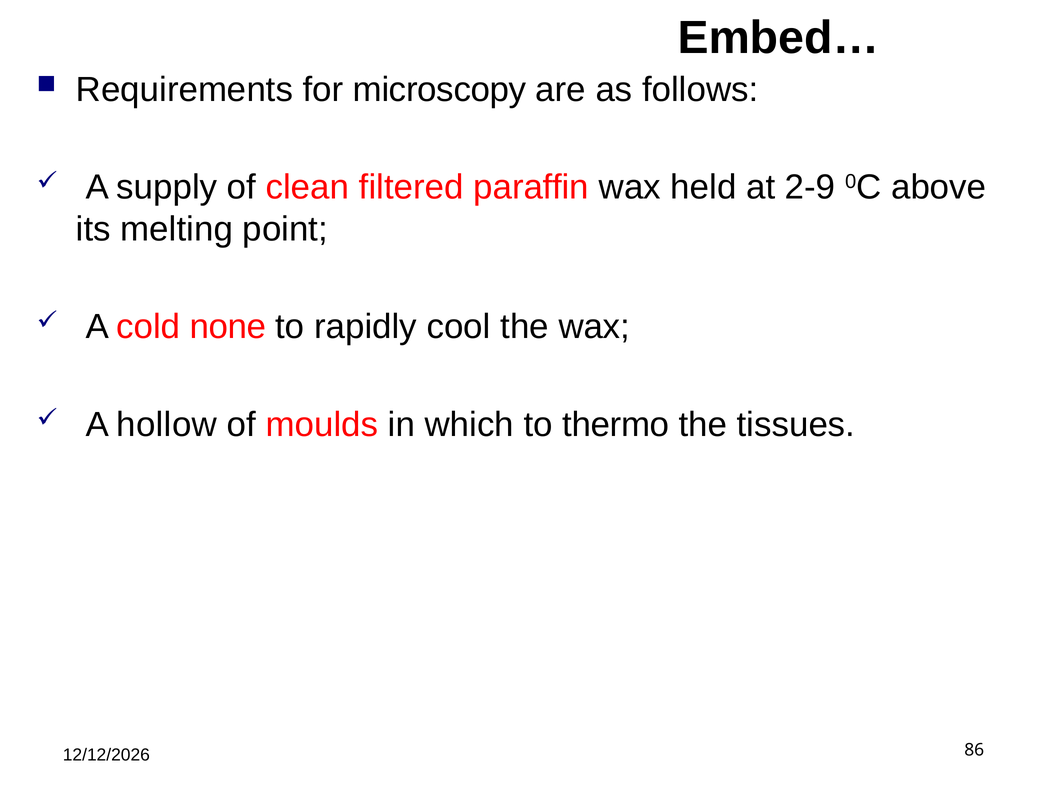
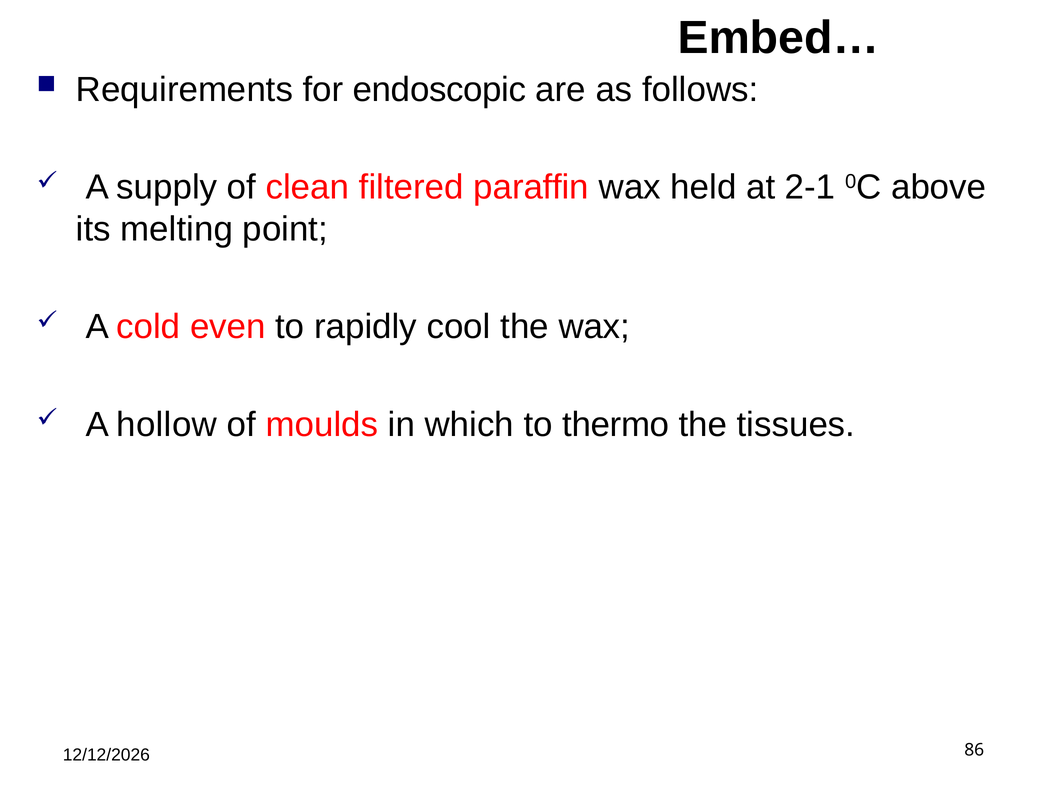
microscopy: microscopy -> endoscopic
2-9: 2-9 -> 2-1
none: none -> even
